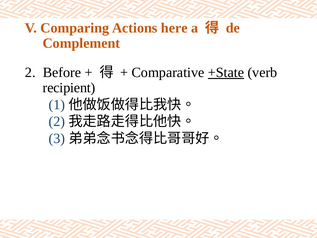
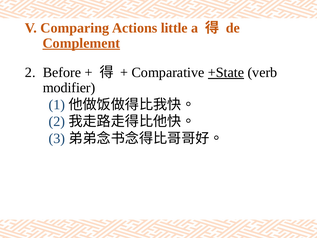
here: here -> little
Complement underline: none -> present
recipient: recipient -> modifier
